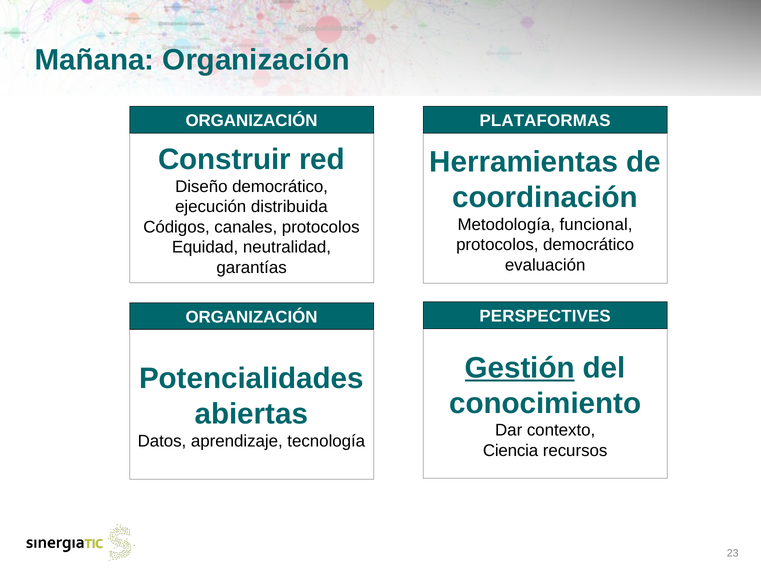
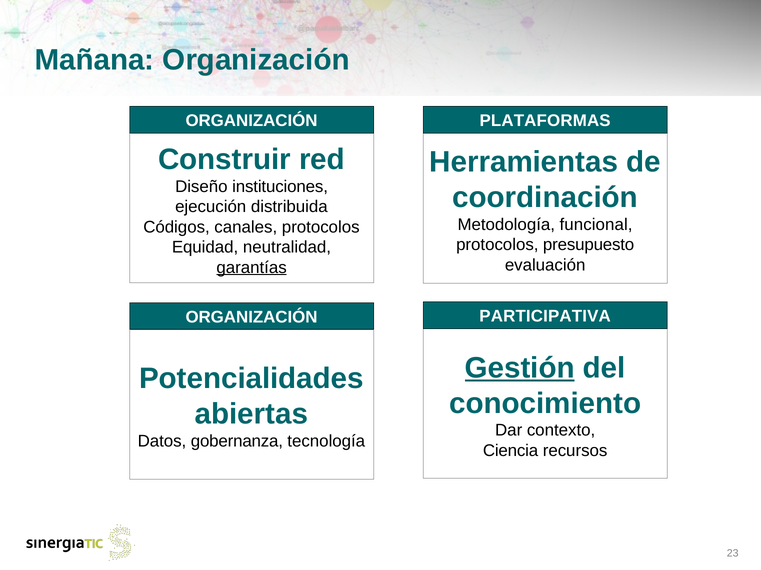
Diseño democrático: democrático -> instituciones
protocolos democrático: democrático -> presupuesto
garantías underline: none -> present
PERSPECTIVES: PERSPECTIVES -> PARTICIPATIVA
aprendizaje: aprendizaje -> gobernanza
